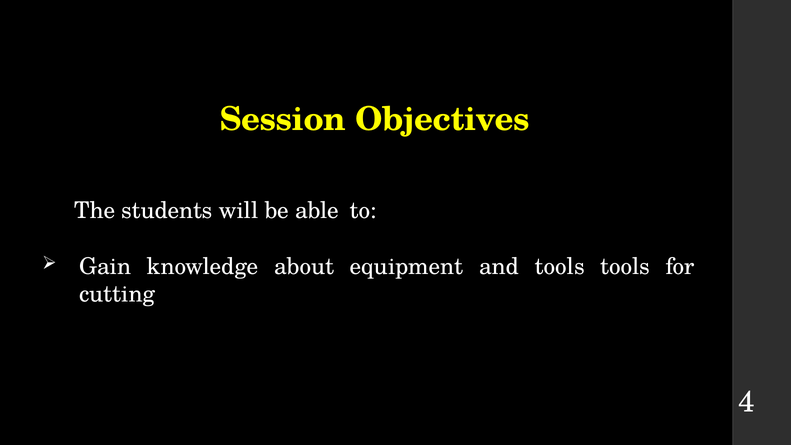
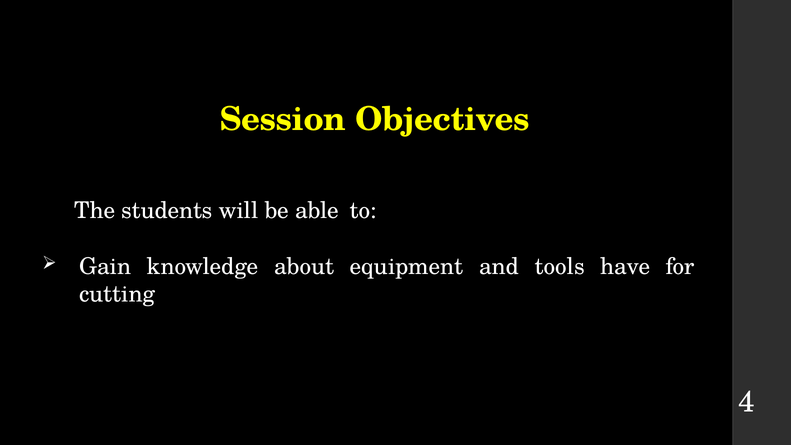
tools tools: tools -> have
